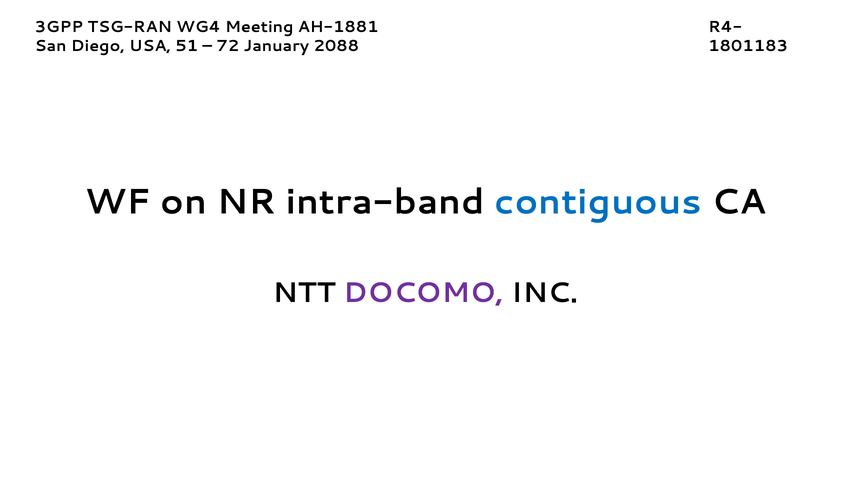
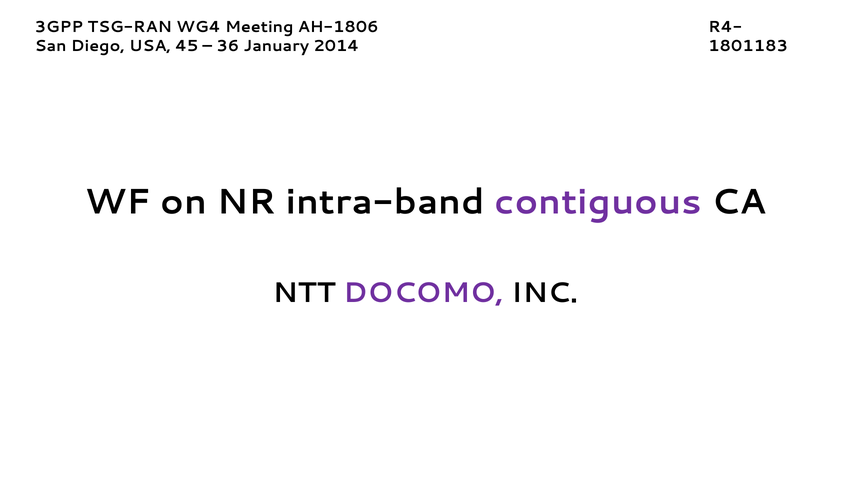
AH-1881: AH-1881 -> AH-1806
51: 51 -> 45
72: 72 -> 36
2088: 2088 -> 2014
contiguous colour: blue -> purple
